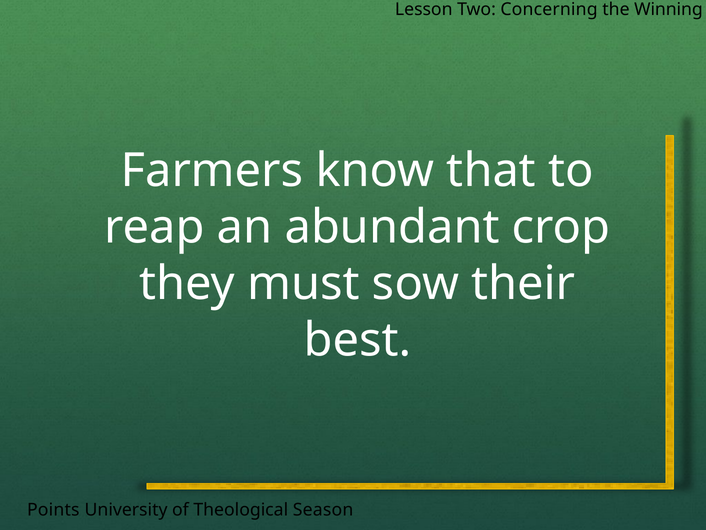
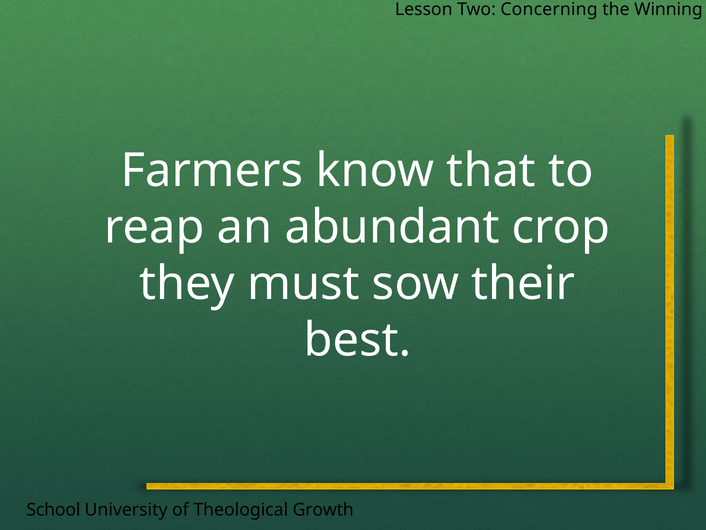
Points: Points -> School
Season: Season -> Growth
